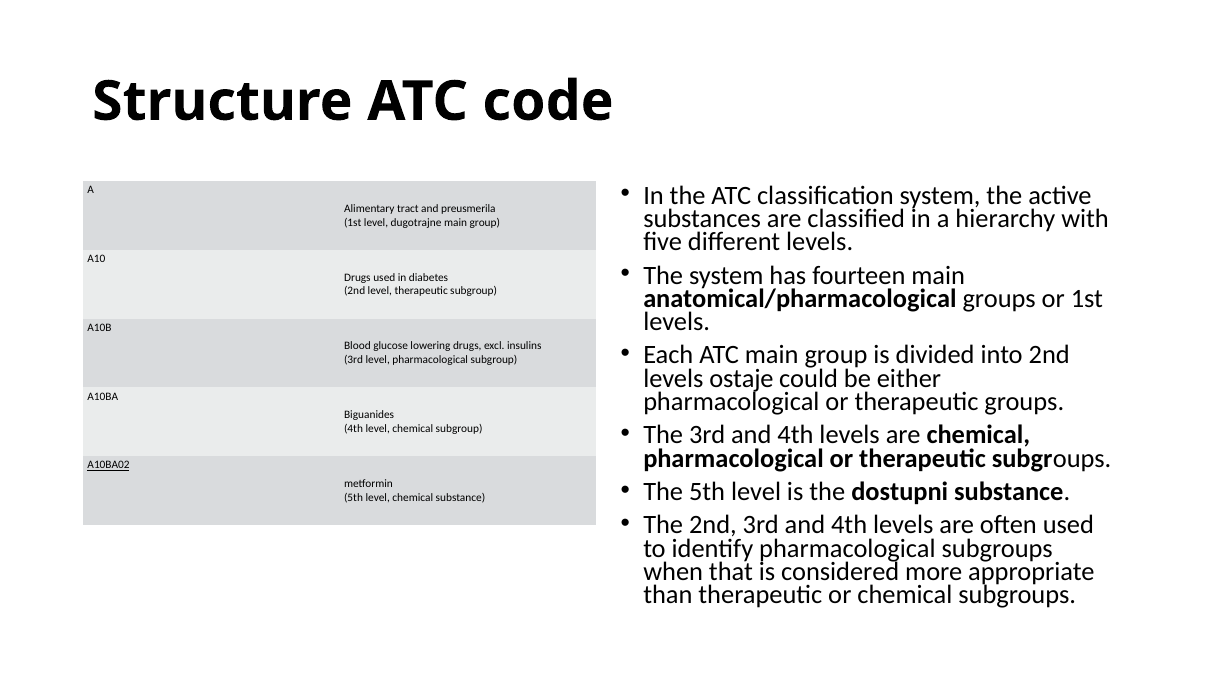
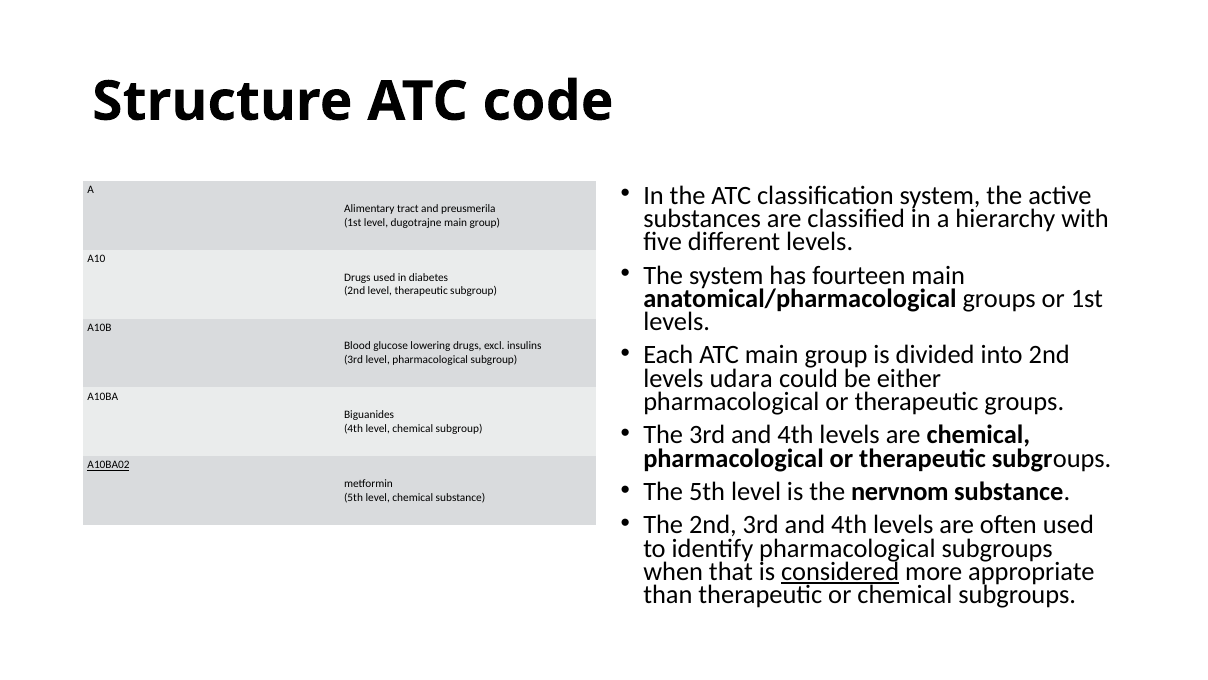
ostaje: ostaje -> udara
dostupni: dostupni -> nervnom
considered underline: none -> present
